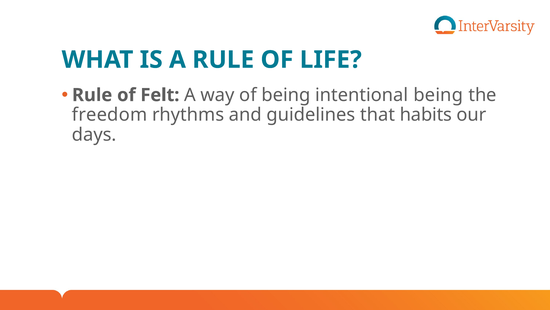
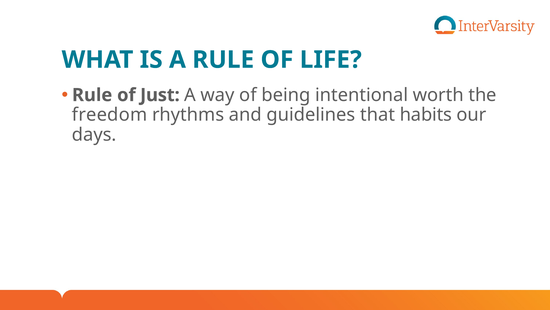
Felt: Felt -> Just
intentional being: being -> worth
